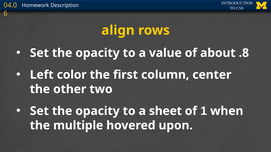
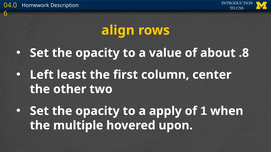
color: color -> least
sheet: sheet -> apply
